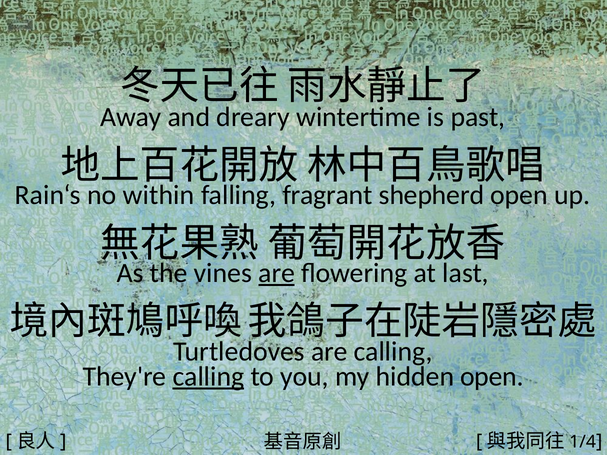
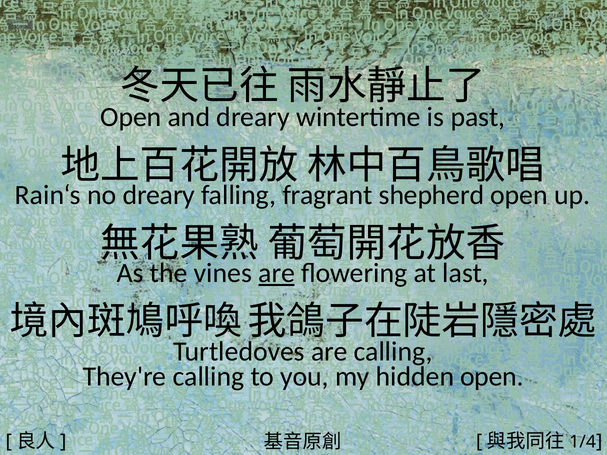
Away at (131, 117): Away -> Open
no within: within -> dreary
calling at (208, 377) underline: present -> none
